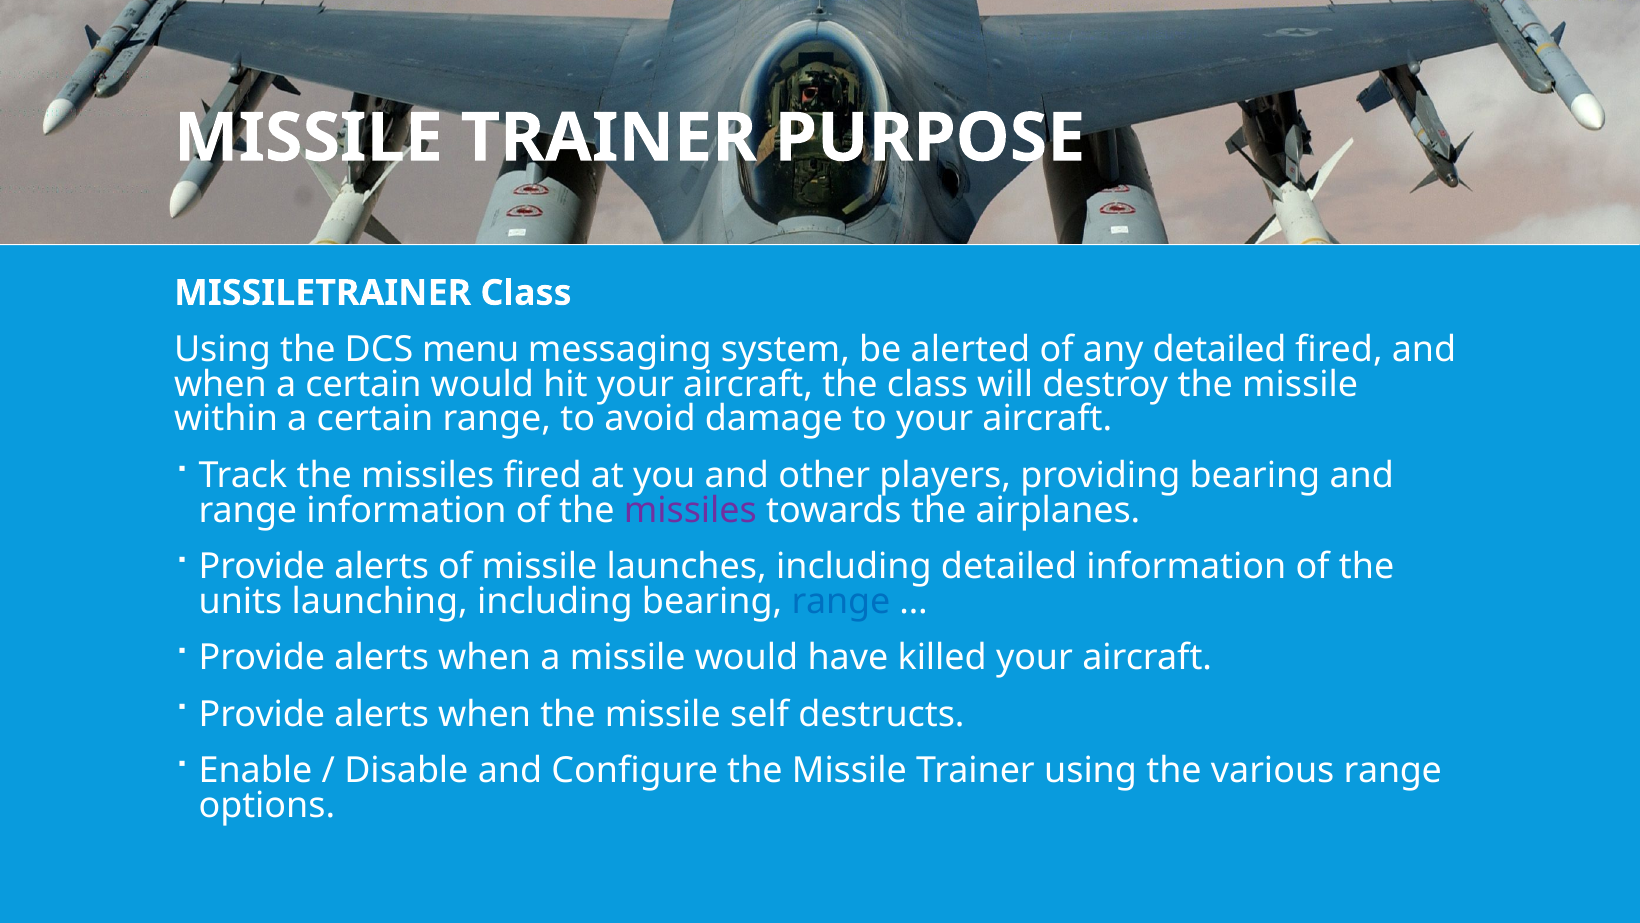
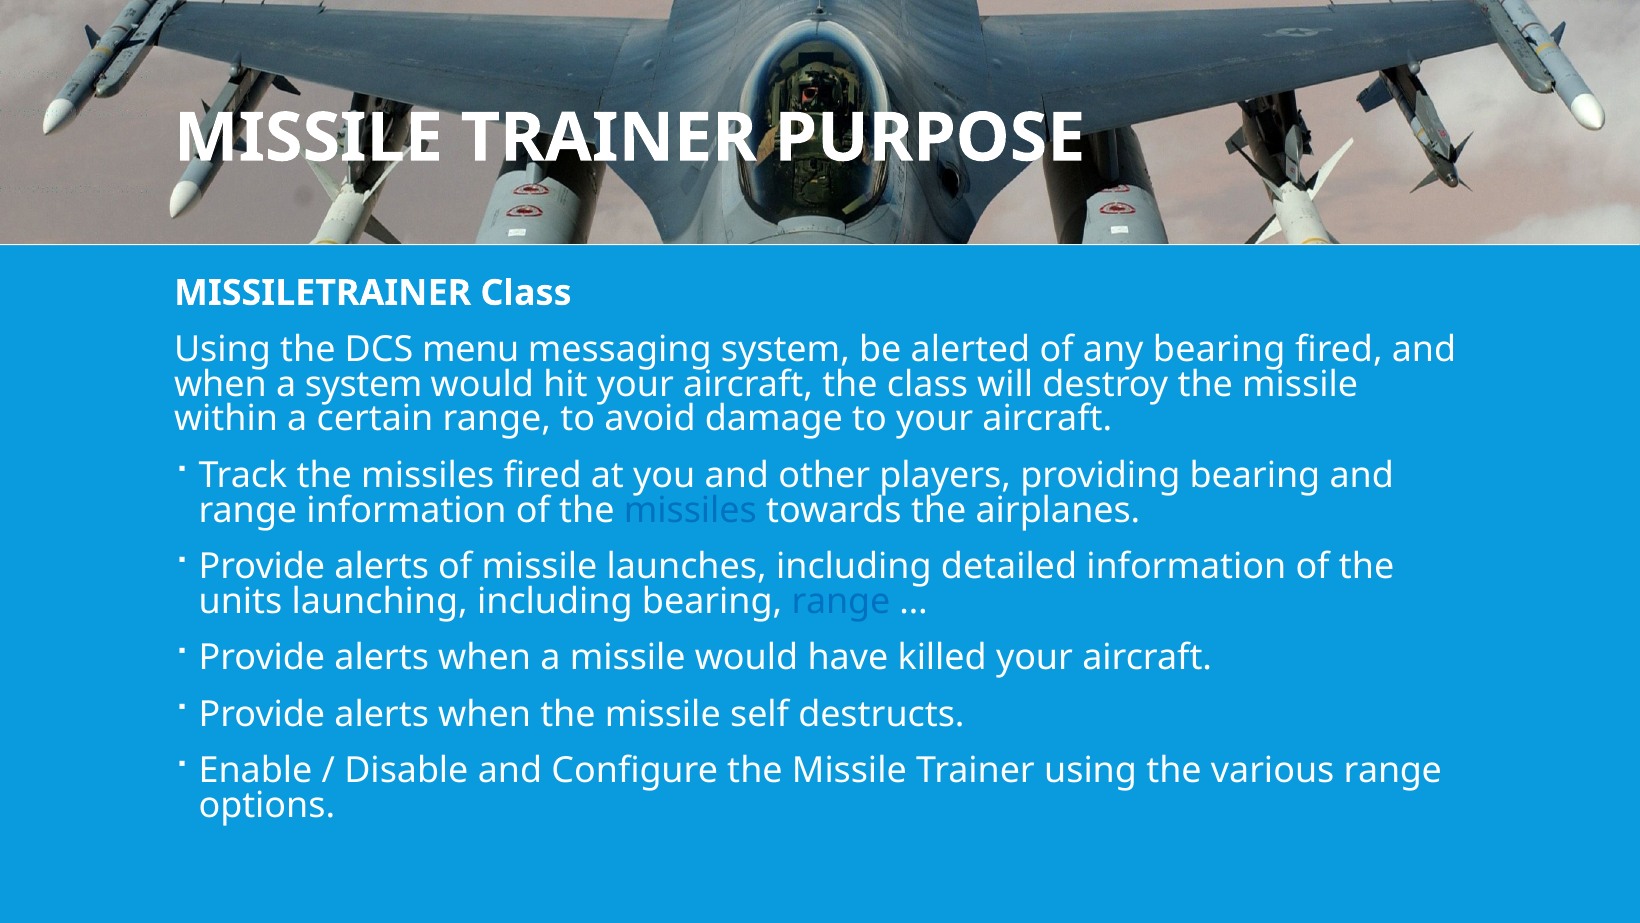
any detailed: detailed -> bearing
when a certain: certain -> system
missiles at (690, 510) colour: purple -> blue
